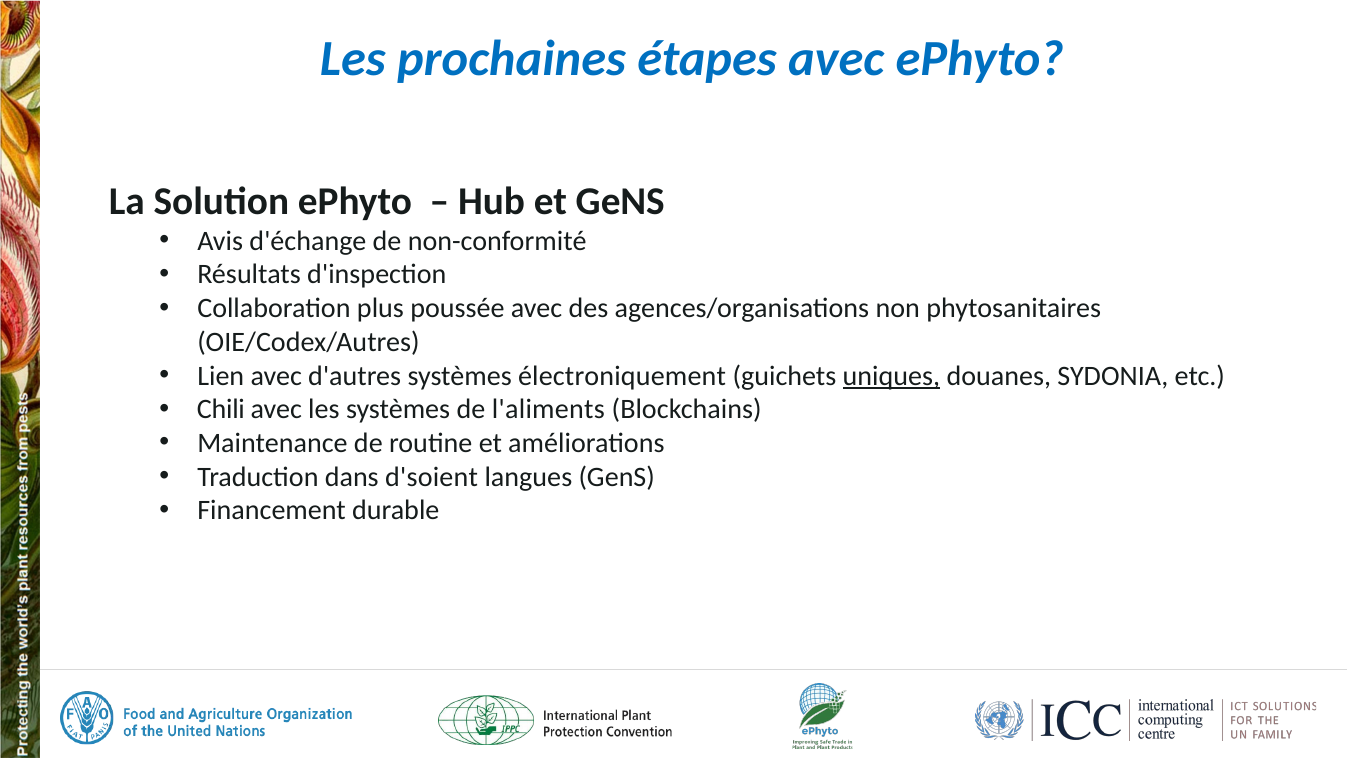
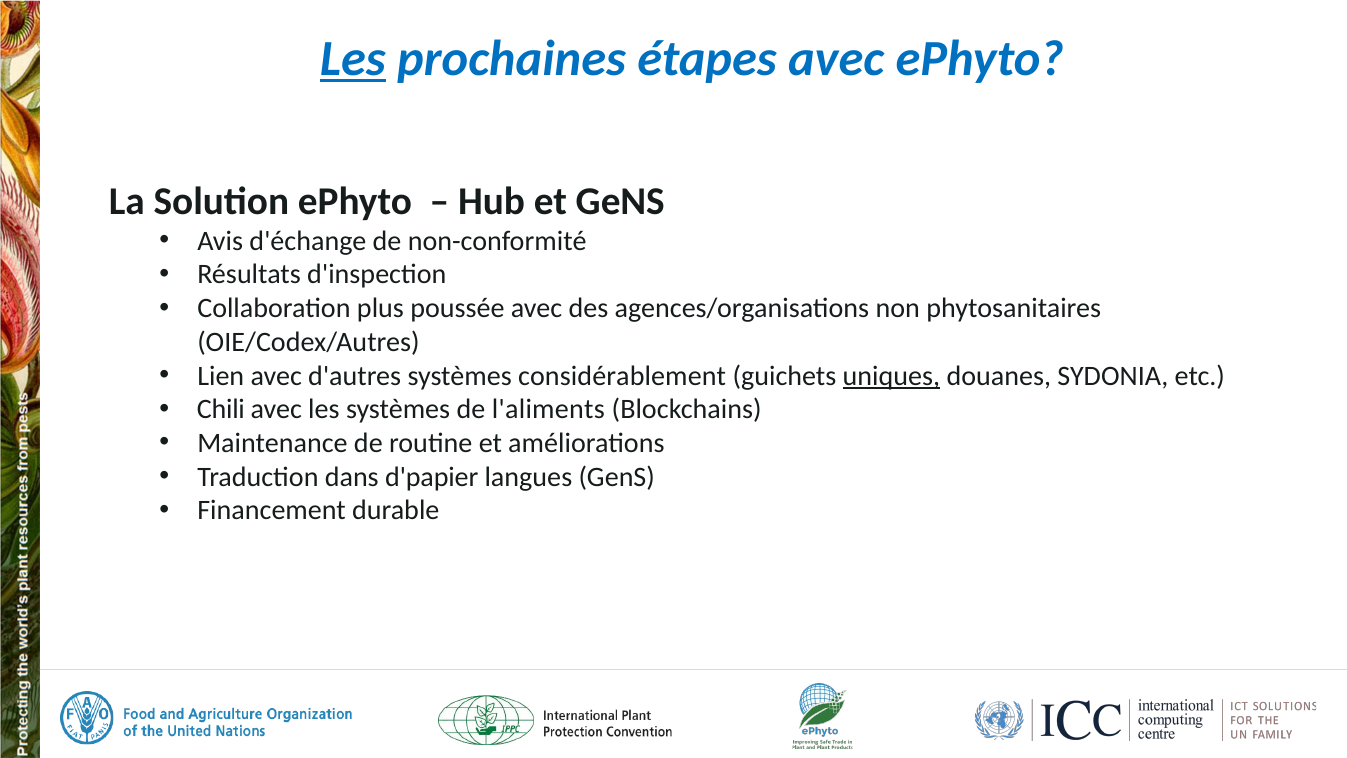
Les at (353, 59) underline: none -> present
électroniquement: électroniquement -> considérablement
d'soient: d'soient -> d'papier
